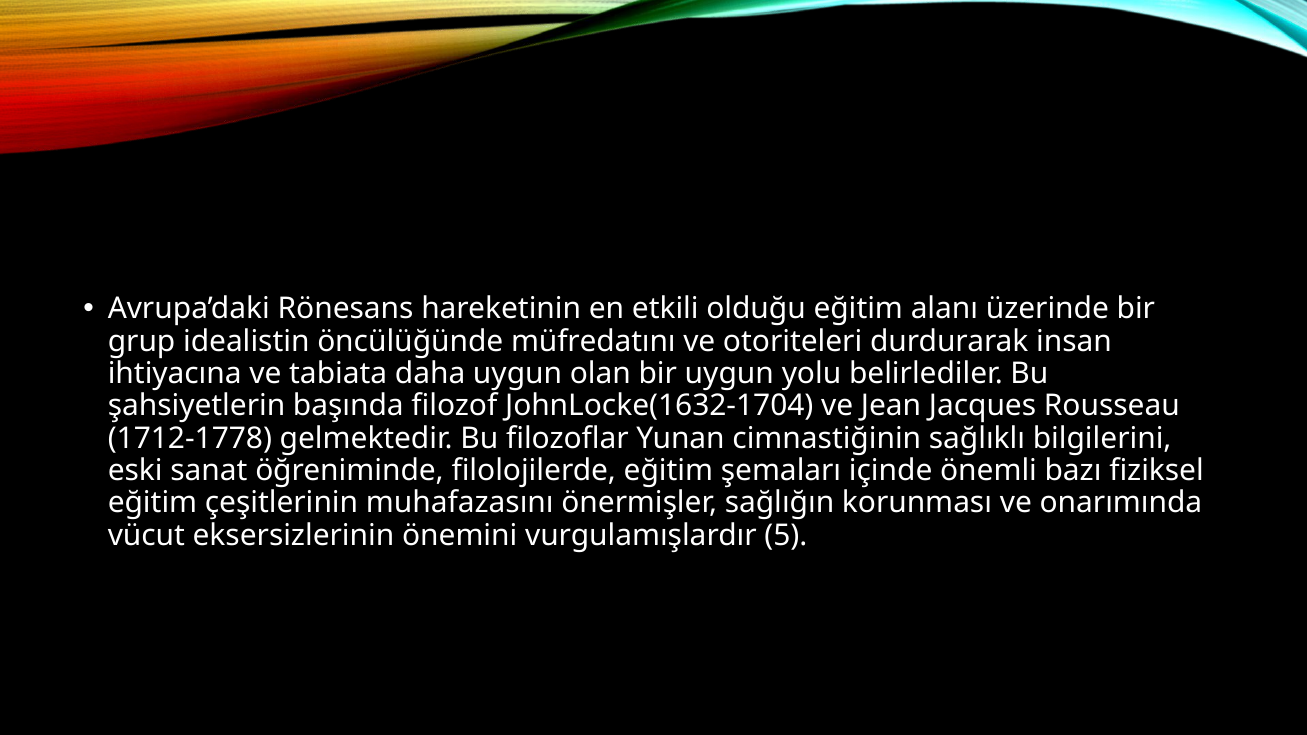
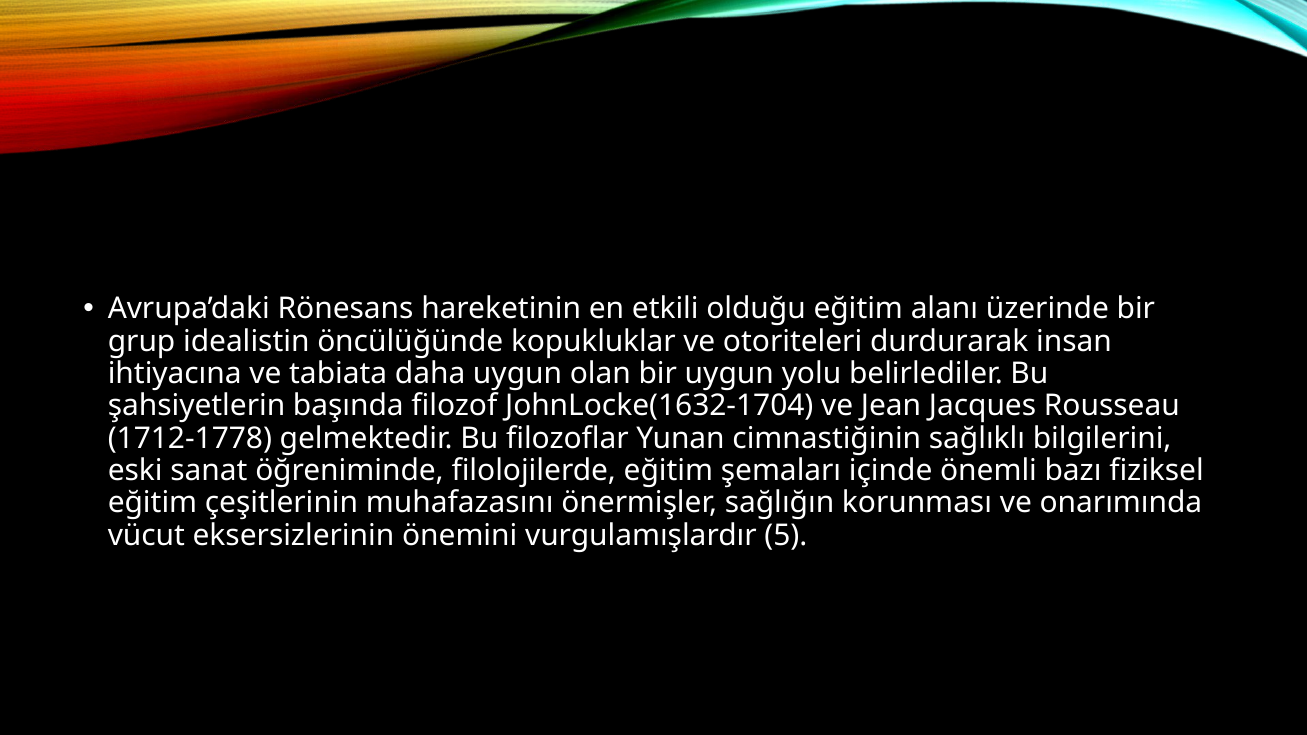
müfredatını: müfredatını -> kopukluklar
